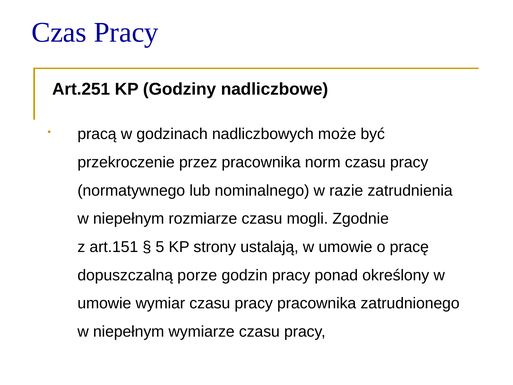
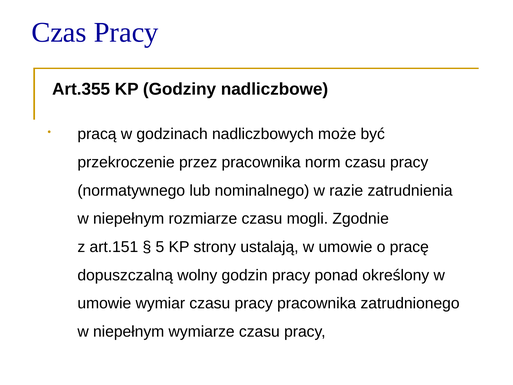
Art.251: Art.251 -> Art.355
porze: porze -> wolny
